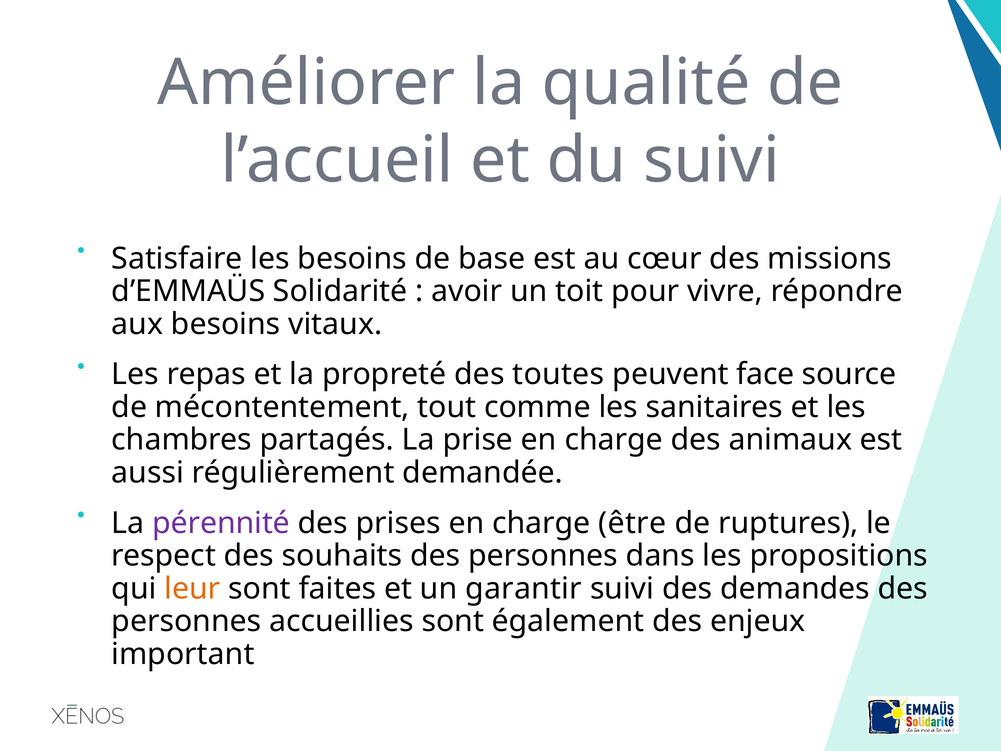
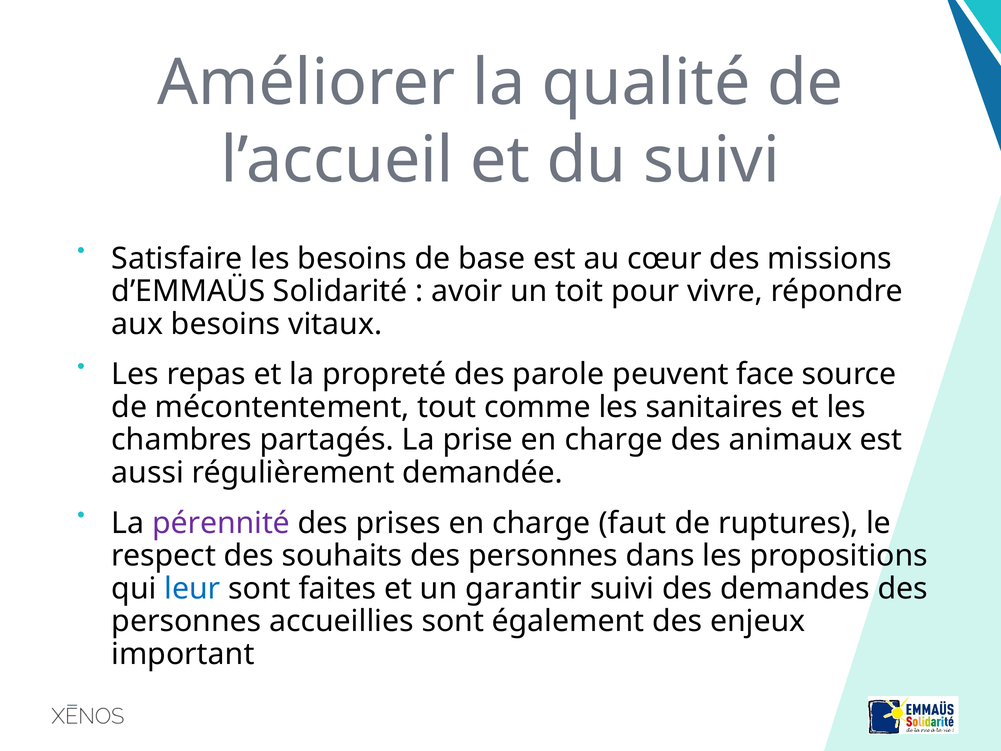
toutes: toutes -> parole
être: être -> faut
leur colour: orange -> blue
